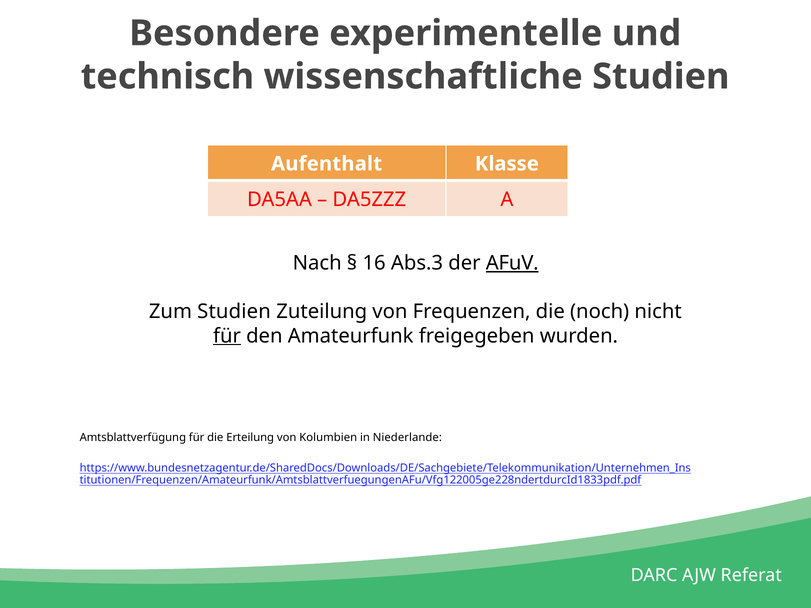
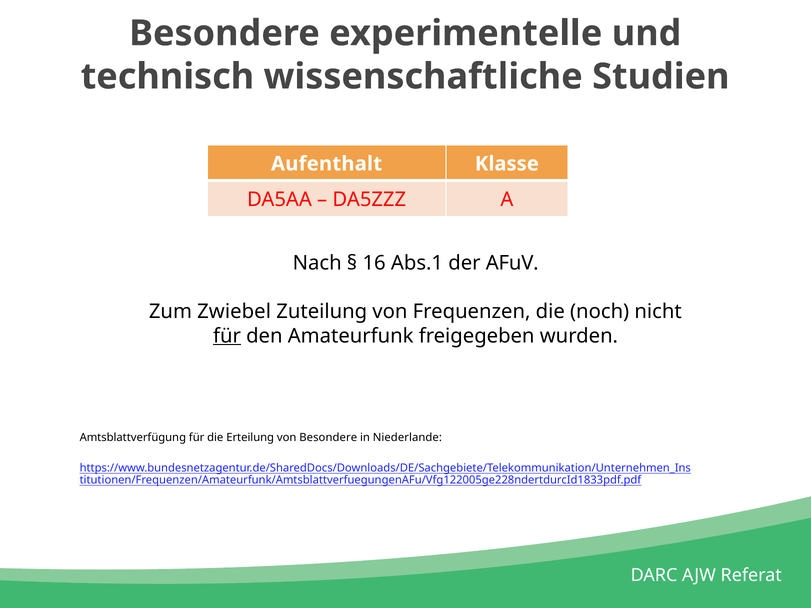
Abs.3: Abs.3 -> Abs.1
AFuV underline: present -> none
Zum Studien: Studien -> Zwiebel
von Kolumbien: Kolumbien -> Besondere
